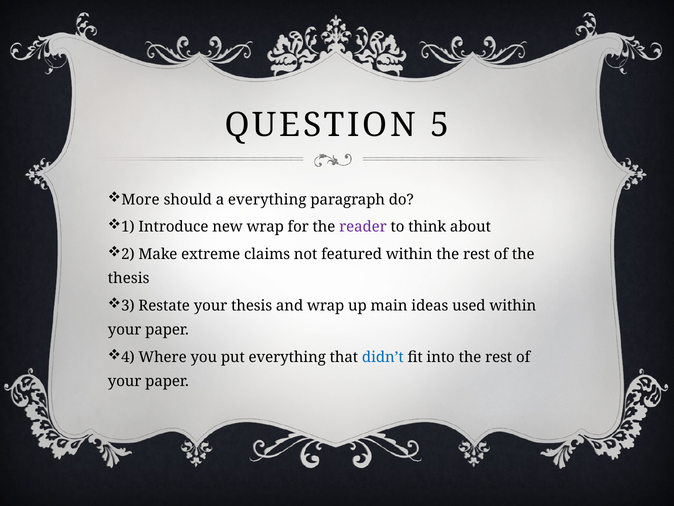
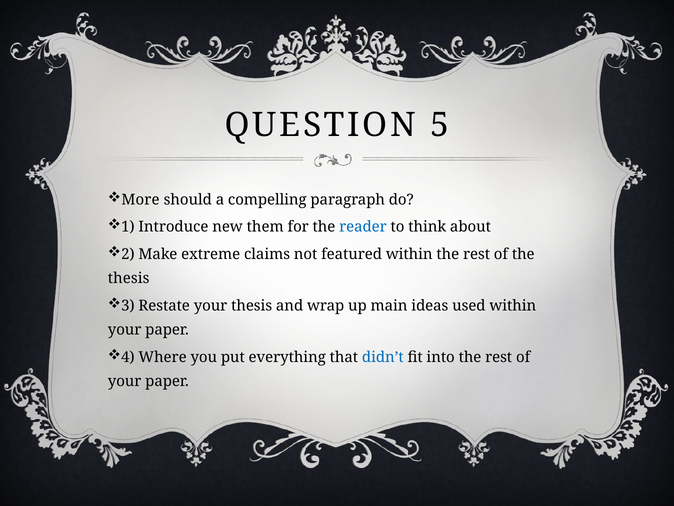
a everything: everything -> compelling
new wrap: wrap -> them
reader colour: purple -> blue
